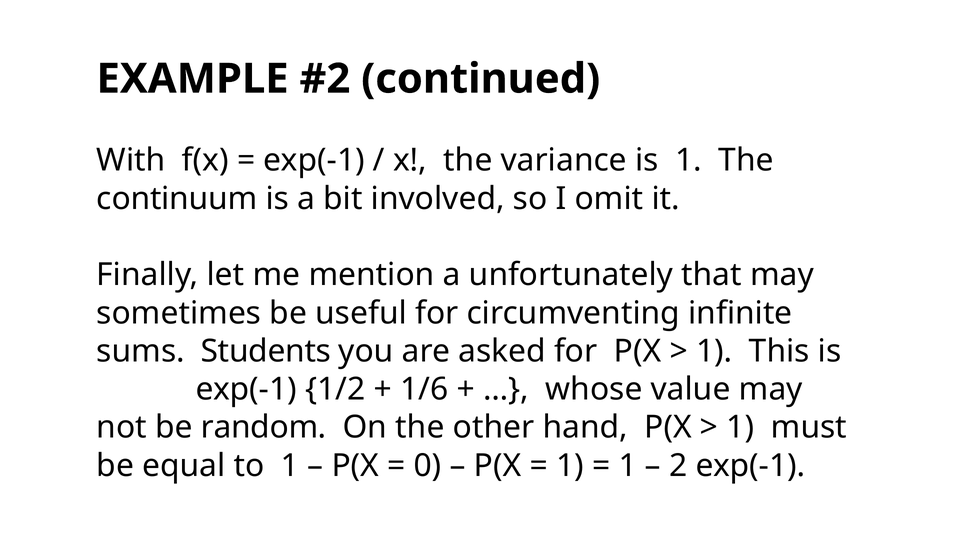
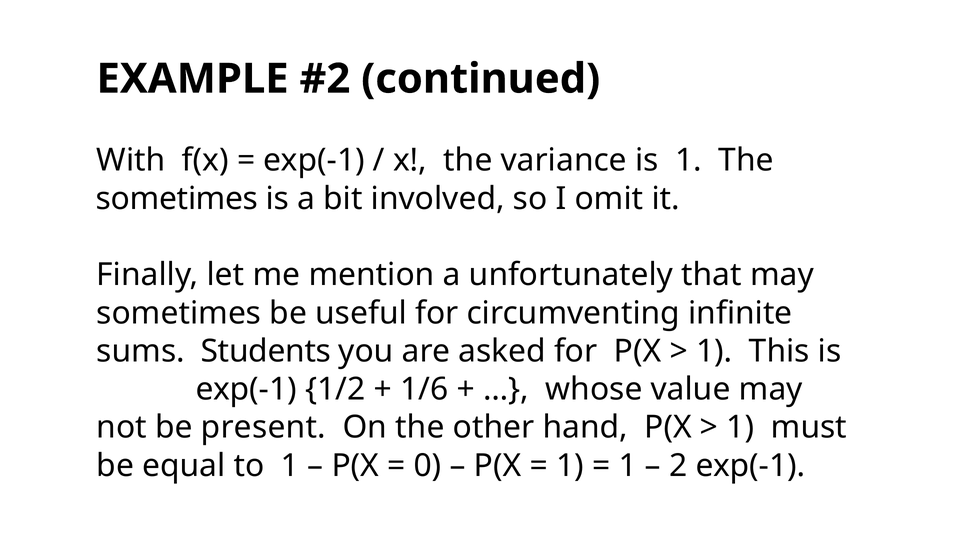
continuum at (177, 199): continuum -> sometimes
random: random -> present
